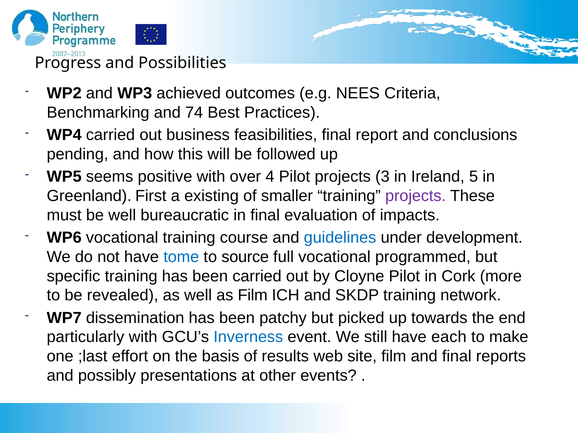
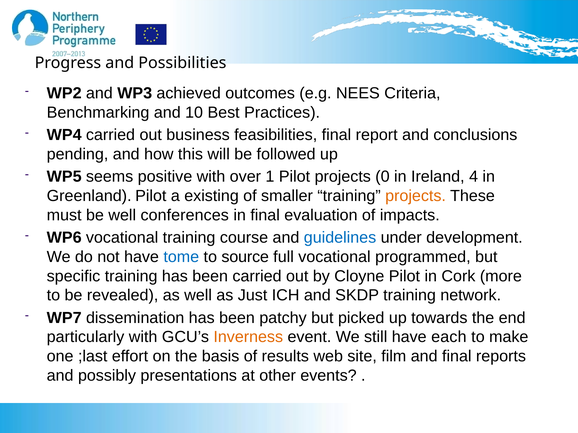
74: 74 -> 10
4: 4 -> 1
3: 3 -> 0
5: 5 -> 4
Greenland First: First -> Pilot
projects at (416, 196) colour: purple -> orange
bureaucratic: bureaucratic -> conferences
as Film: Film -> Just
Inverness colour: blue -> orange
